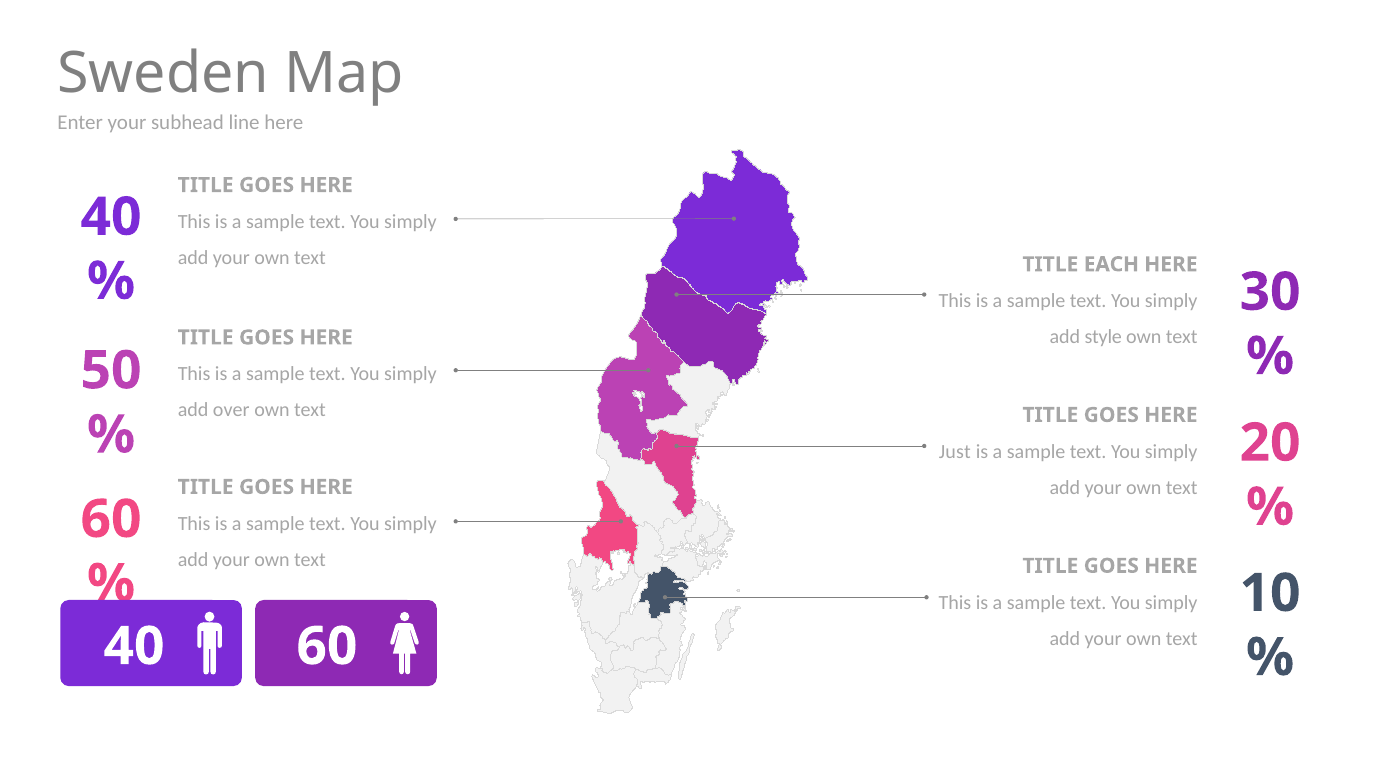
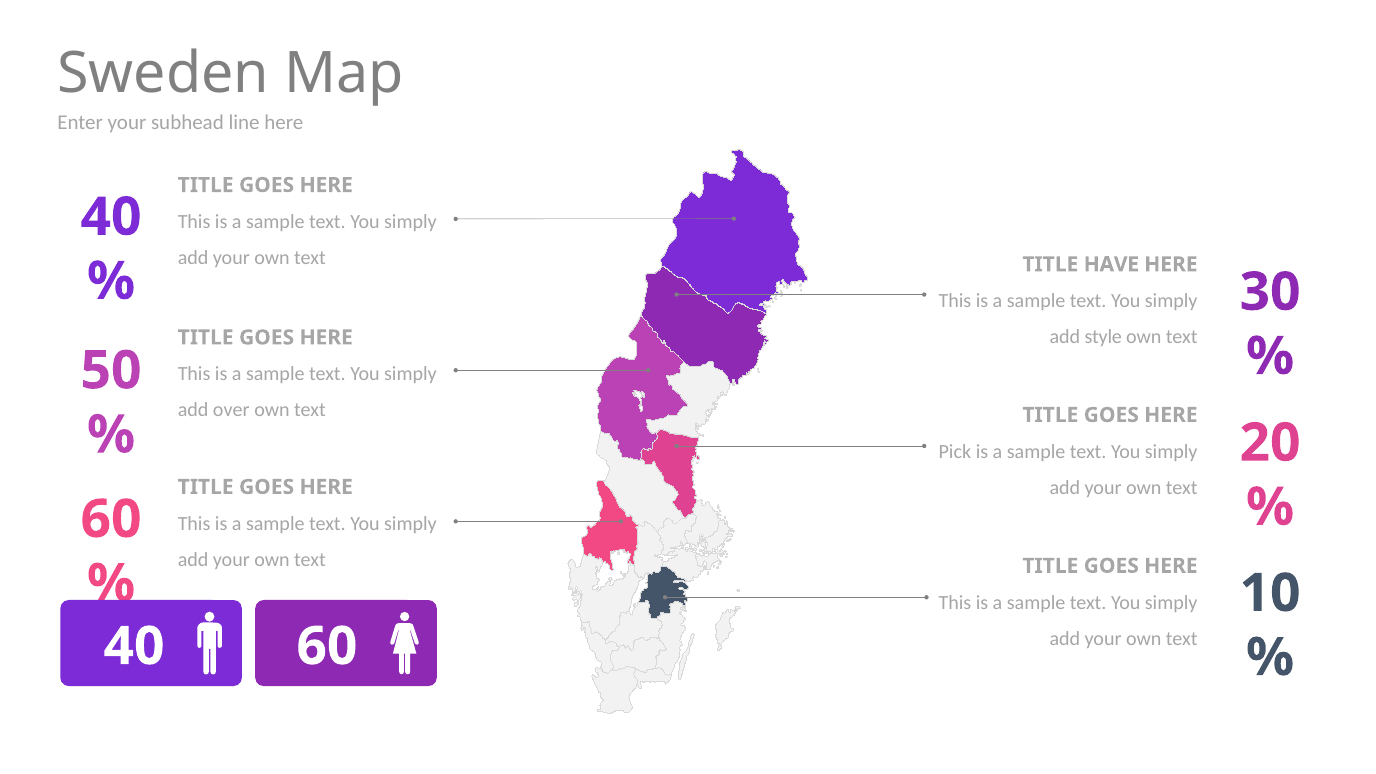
EACH: EACH -> HAVE
Just: Just -> Pick
